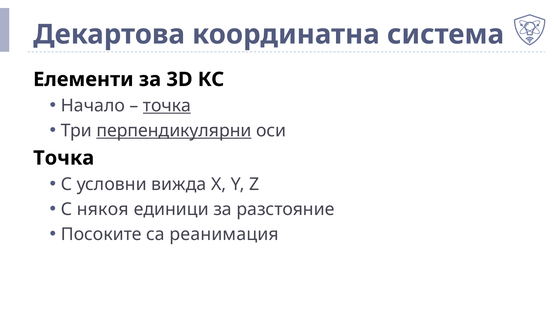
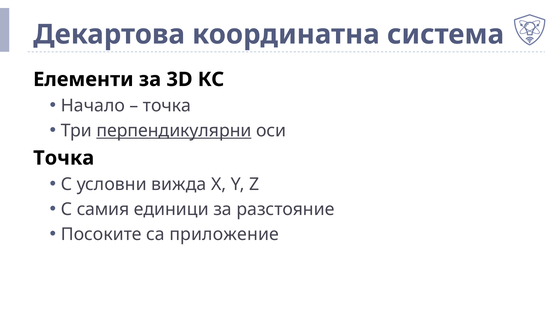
точка at (167, 106) underline: present -> none
някоя: някоя -> самия
реанимация: реанимация -> приложение
